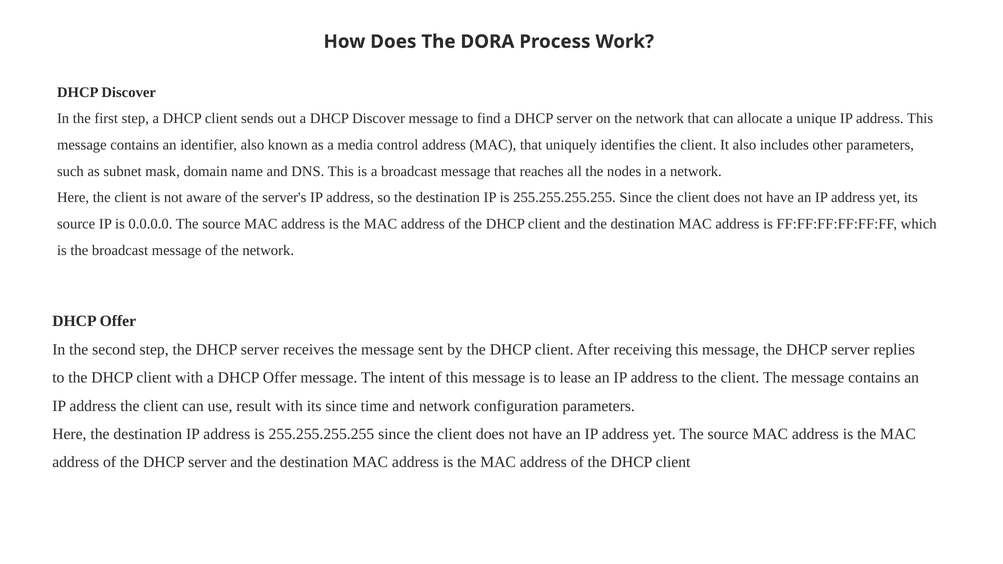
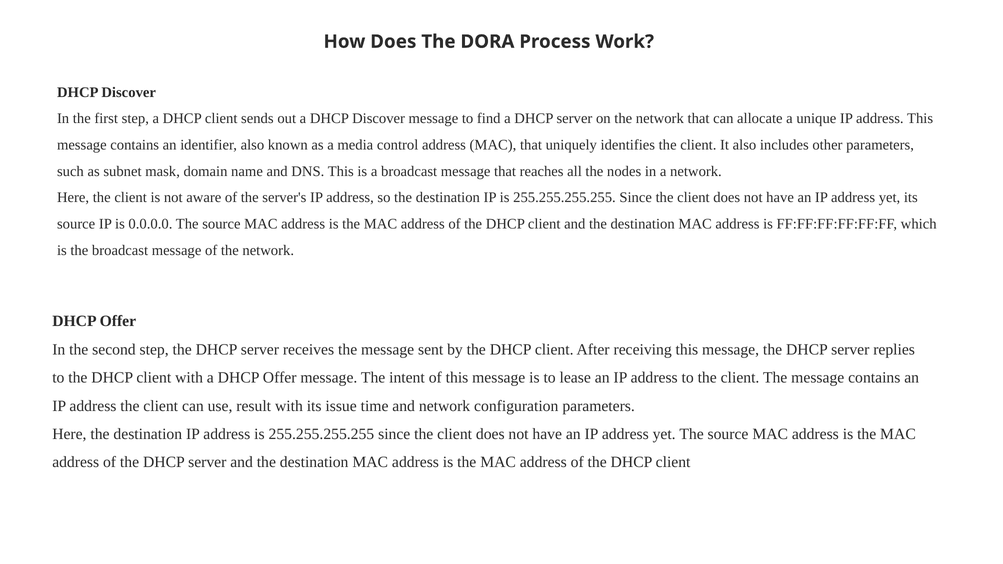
its since: since -> issue
